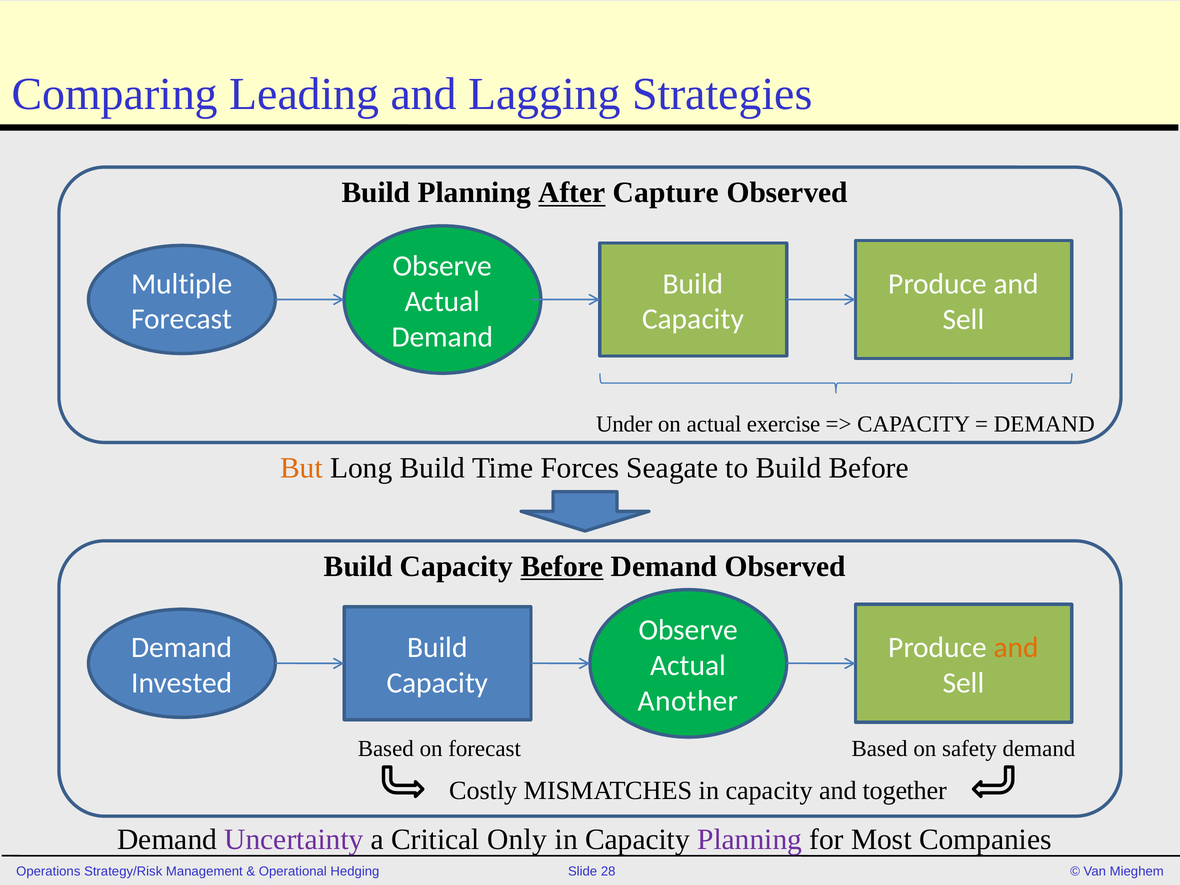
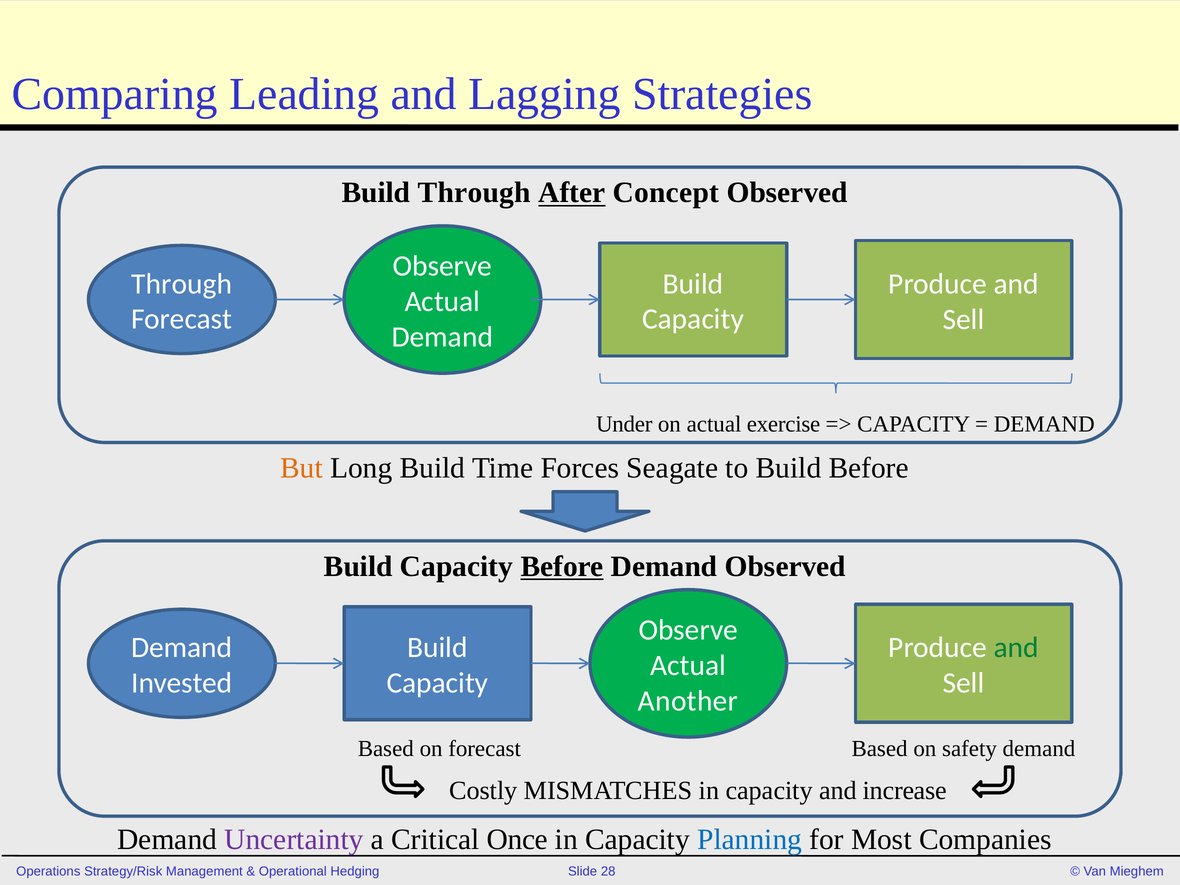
Build Planning: Planning -> Through
Capture: Capture -> Concept
Multiple at (182, 284): Multiple -> Through
and at (1016, 648) colour: orange -> green
together: together -> increase
Only: Only -> Once
Planning at (750, 840) colour: purple -> blue
